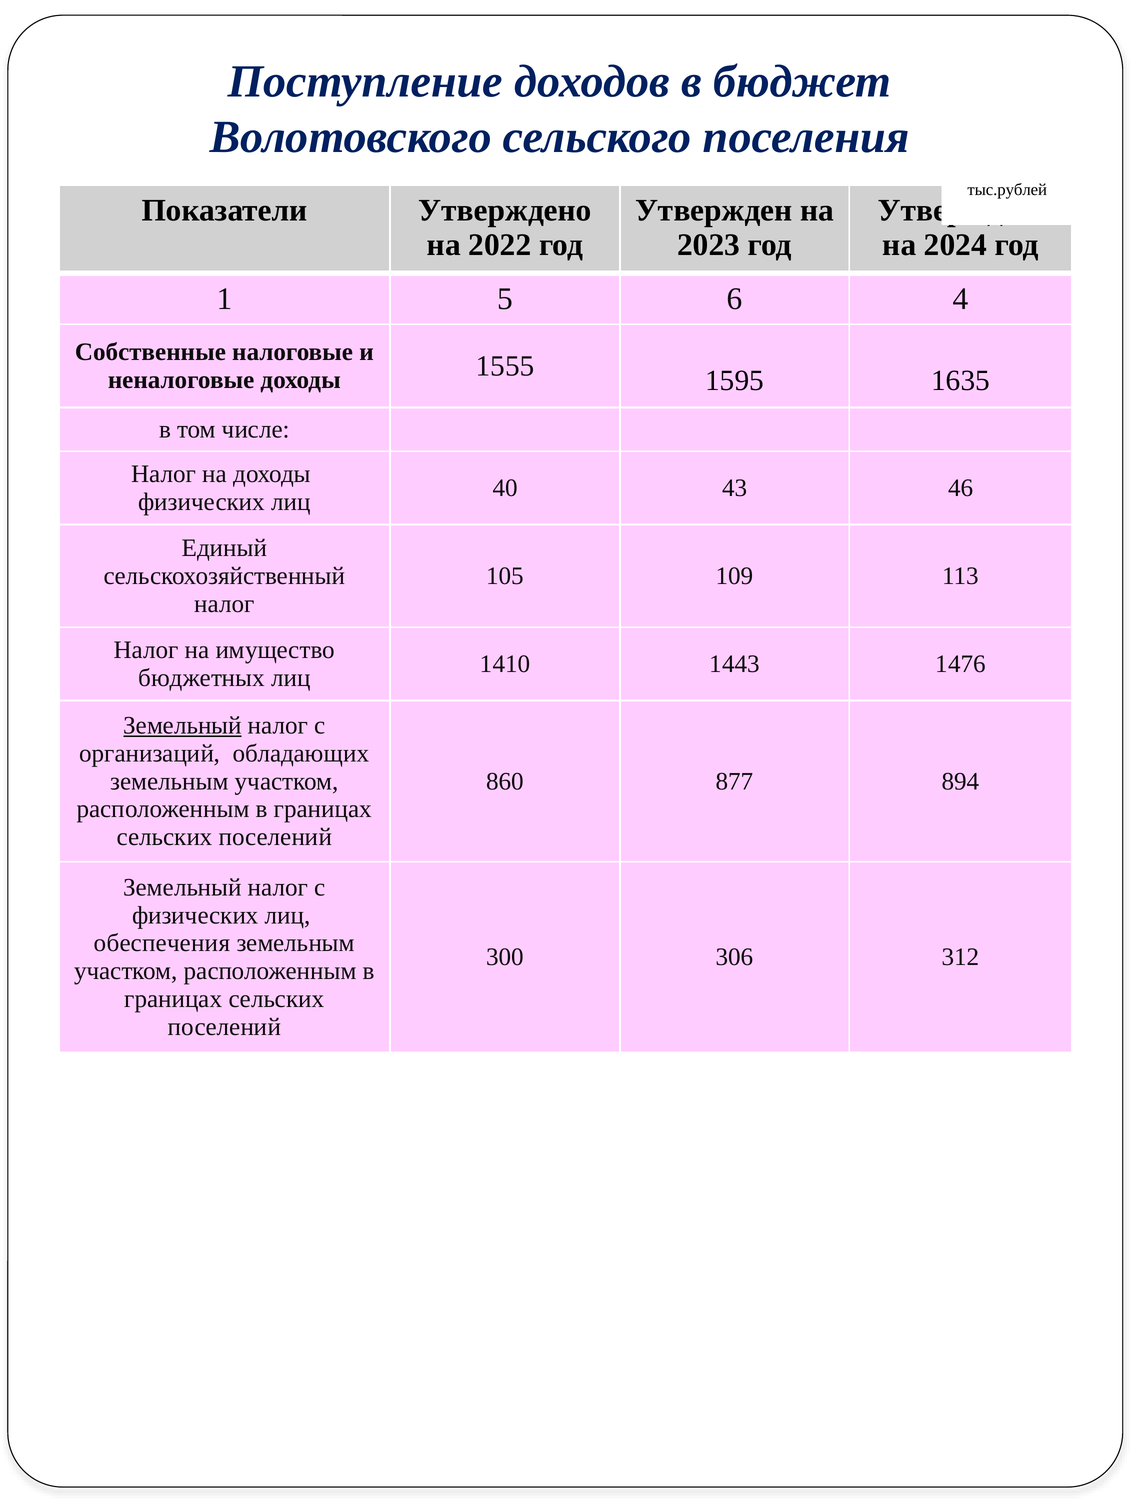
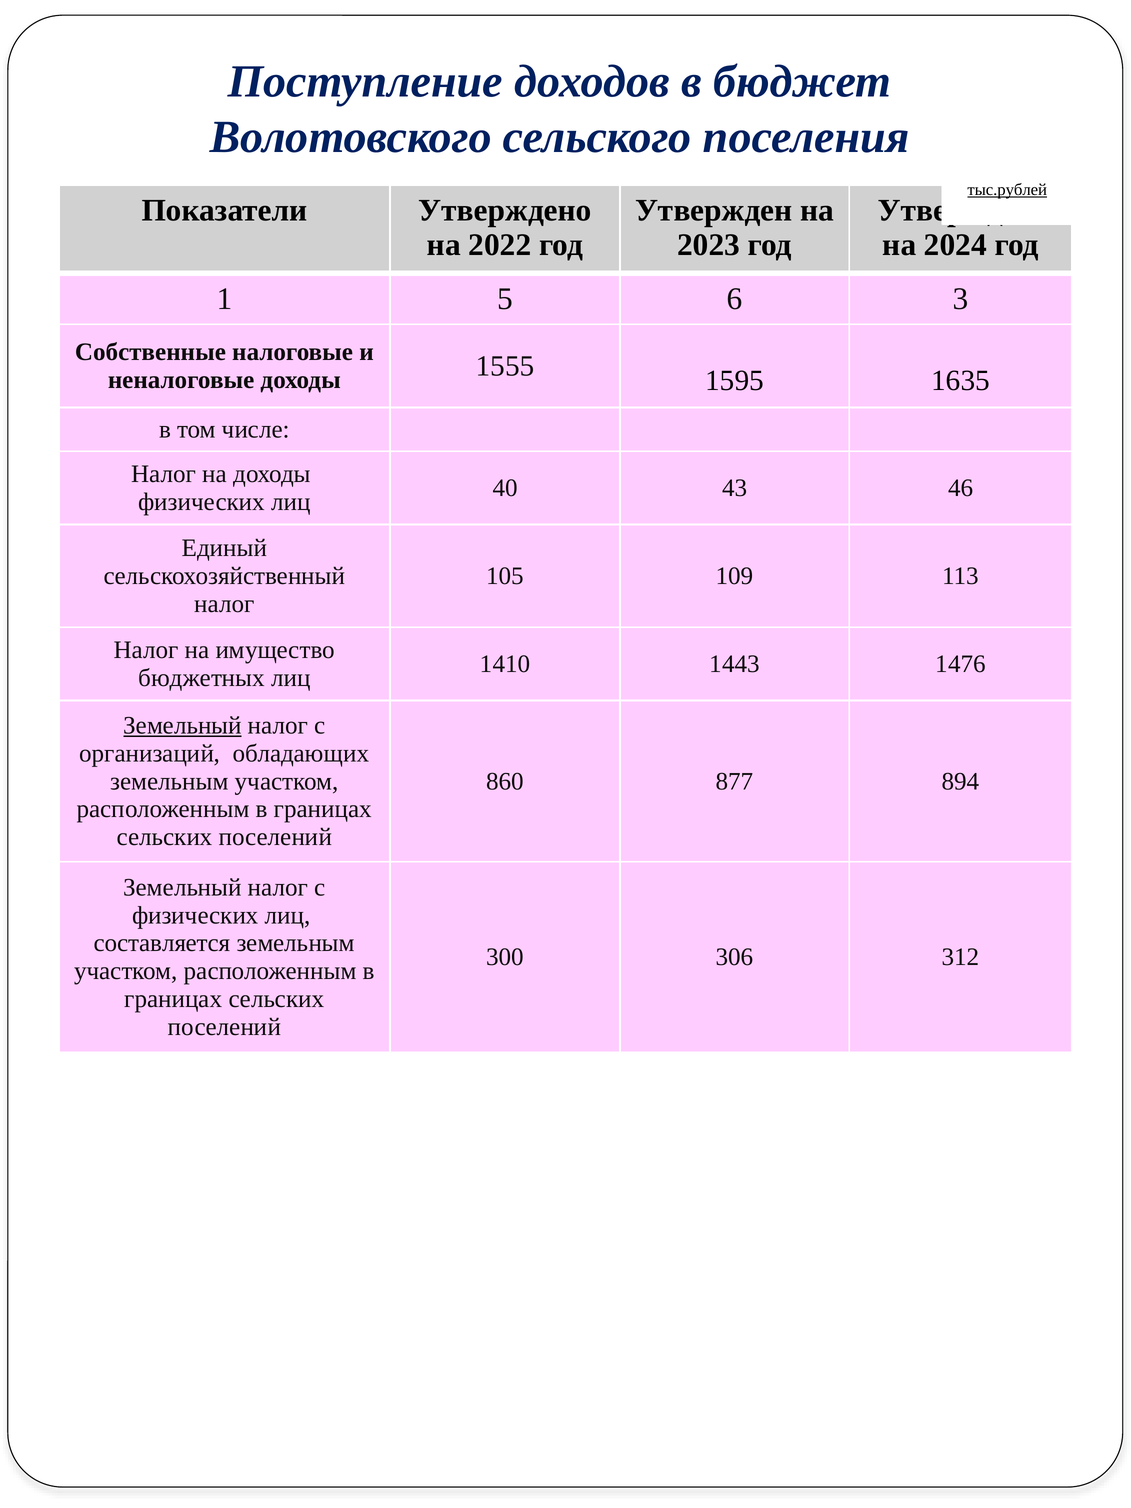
тыс.рублей underline: none -> present
4: 4 -> 3
обеспечения: обеспечения -> составляется
